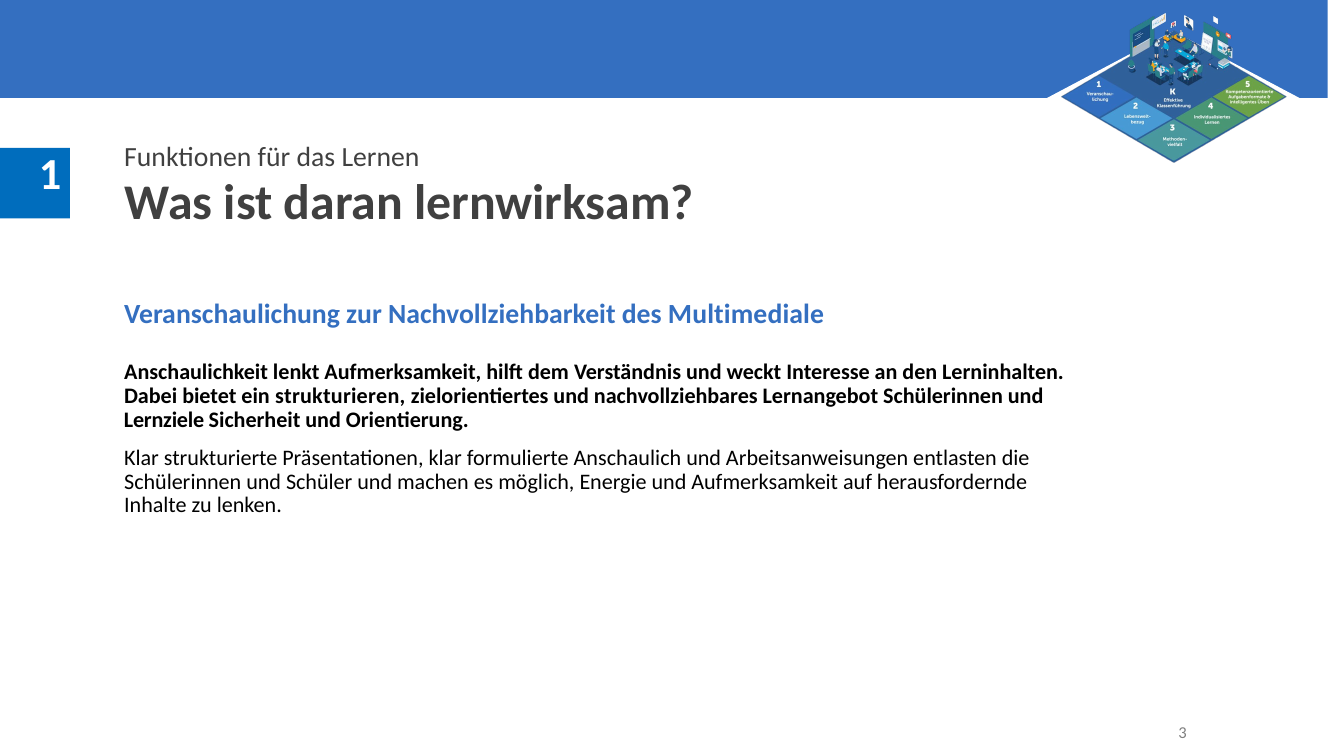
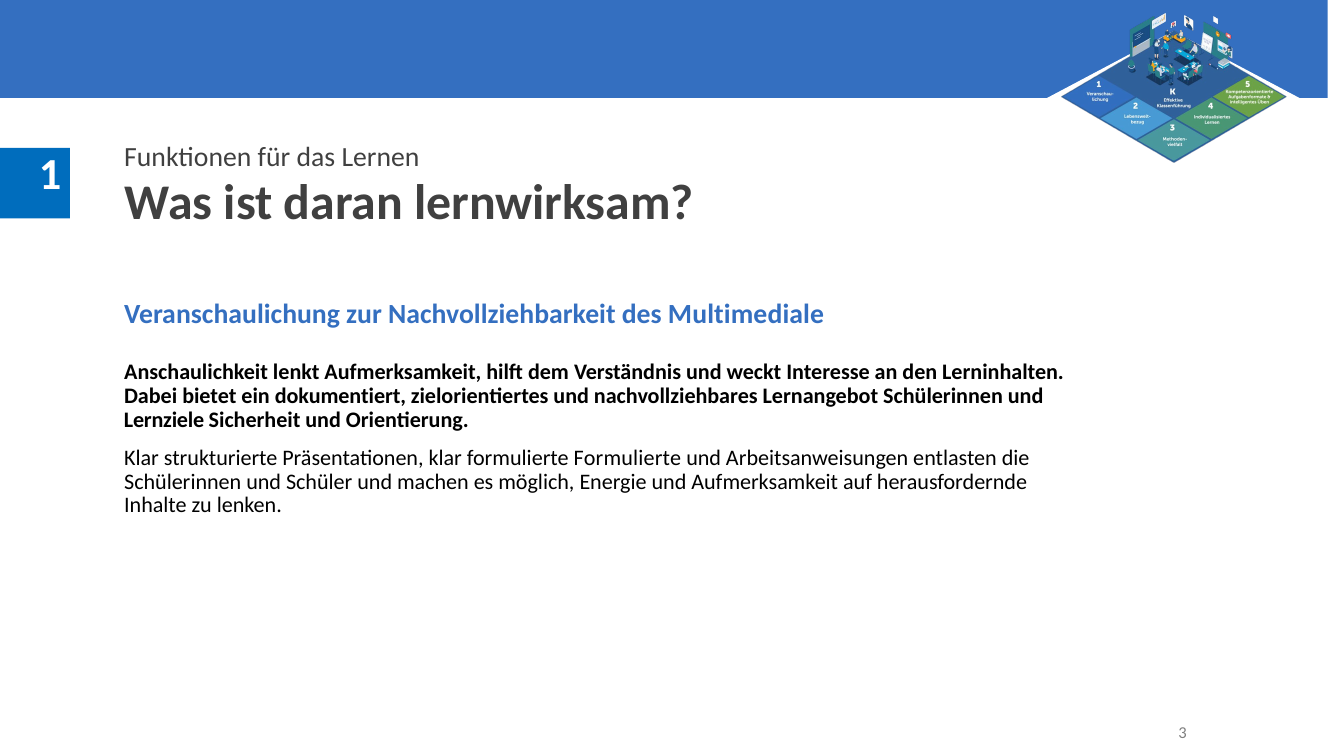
strukturieren: strukturieren -> dokumentiert
formulierte Anschaulich: Anschaulich -> Formulierte
